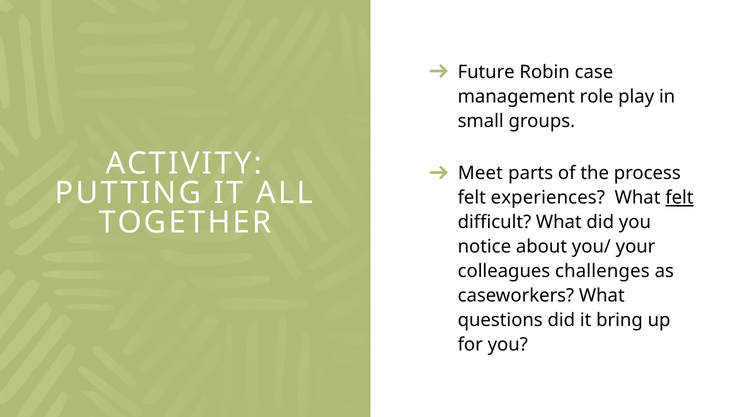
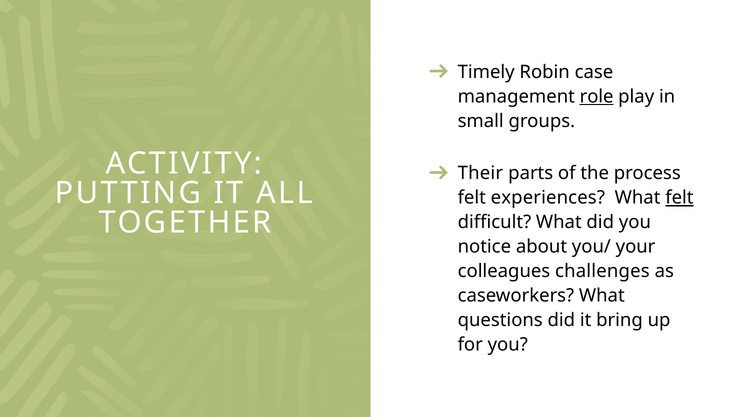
Future: Future -> Timely
role underline: none -> present
Meet: Meet -> Their
